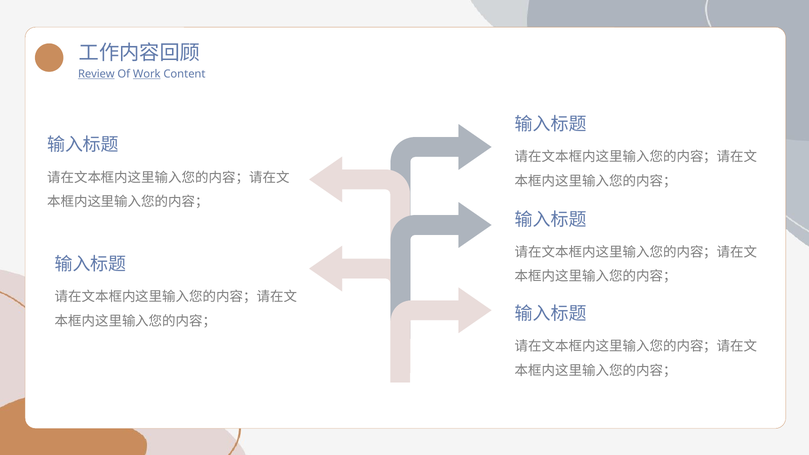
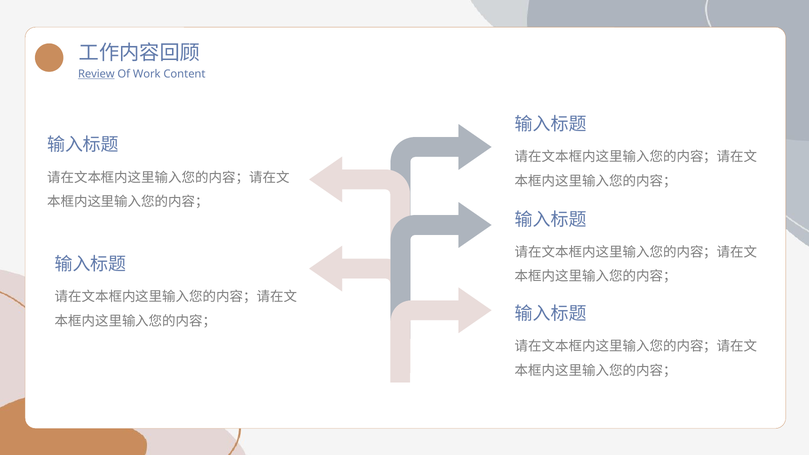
Work underline: present -> none
